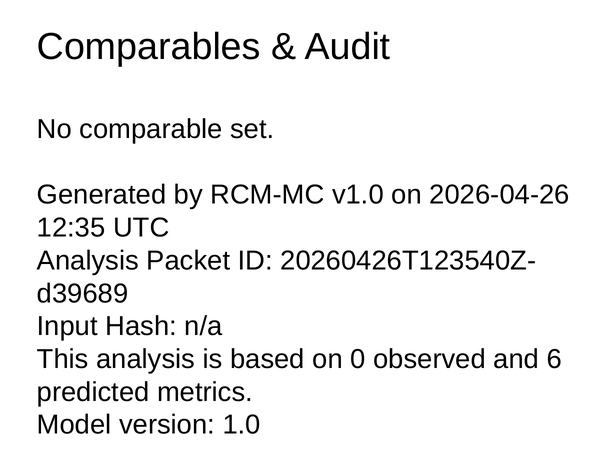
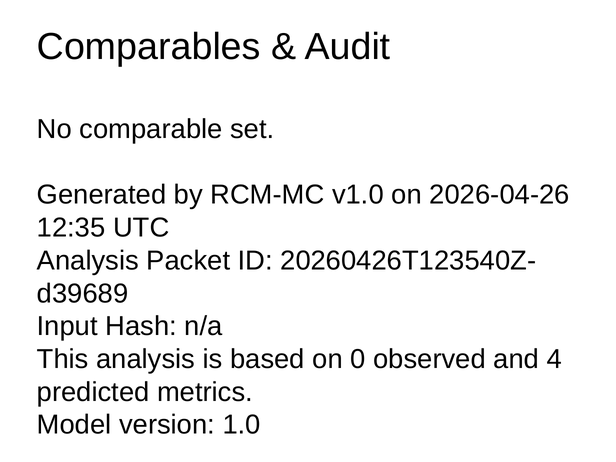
6: 6 -> 4
